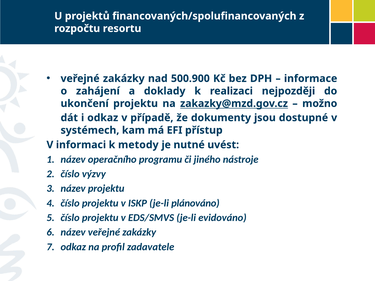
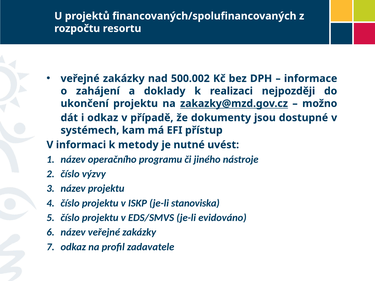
500.900: 500.900 -> 500.002
plánováno: plánováno -> stanoviska
